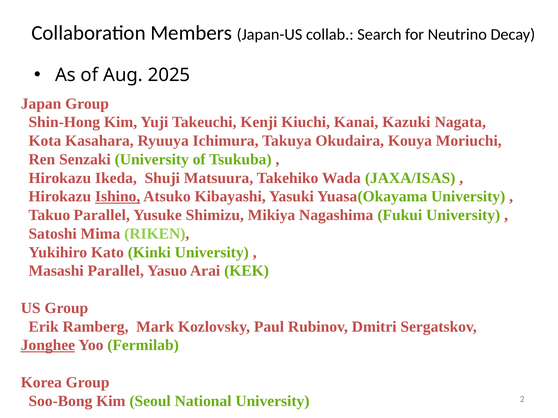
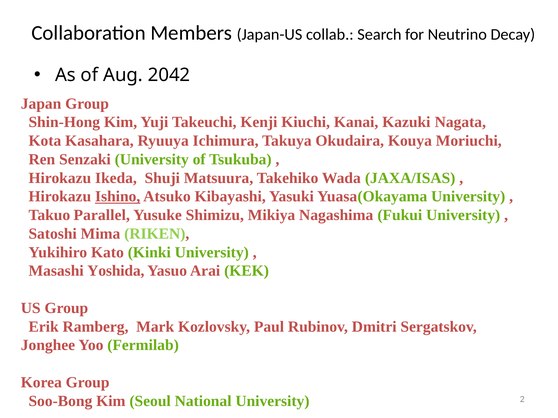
2025: 2025 -> 2042
Masashi Parallel: Parallel -> Yoshida
Jonghee underline: present -> none
